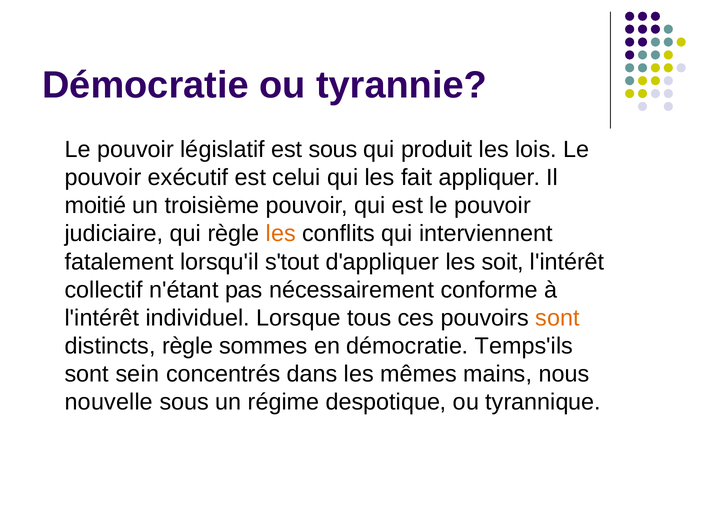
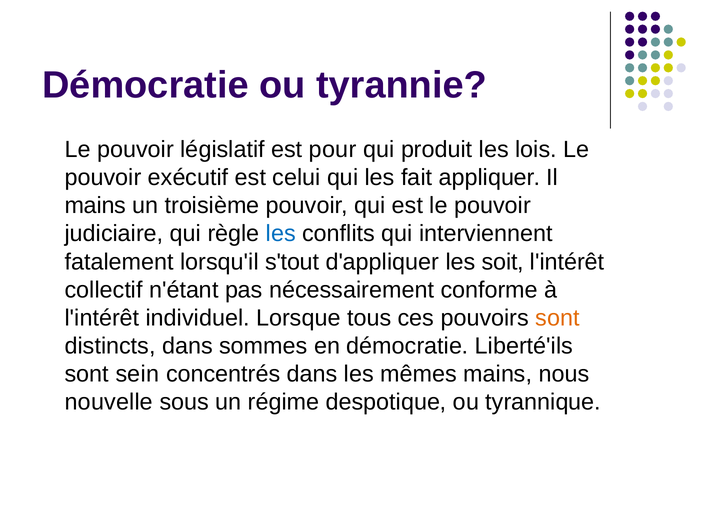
est sous: sous -> pour
moitié at (95, 206): moitié -> mains
les at (281, 234) colour: orange -> blue
distincts règle: règle -> dans
Temps'ils: Temps'ils -> Liberté'ils
